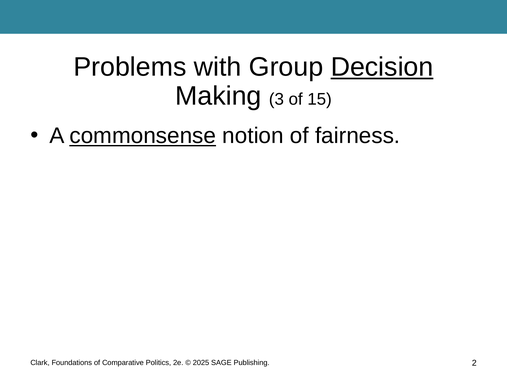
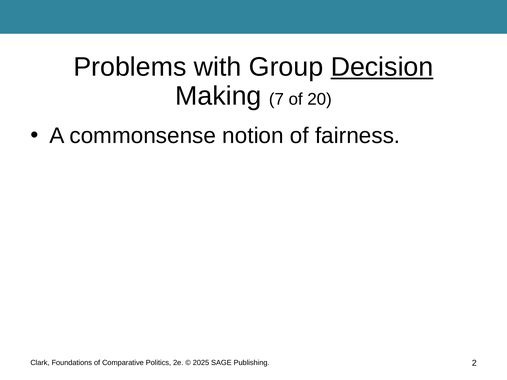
3: 3 -> 7
15: 15 -> 20
commonsense underline: present -> none
